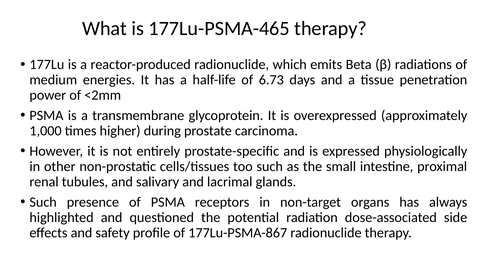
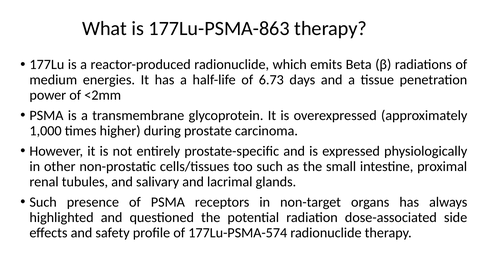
177Lu-PSMA-465: 177Lu-PSMA-465 -> 177Lu-PSMA-863
177Lu-PSMA-867: 177Lu-PSMA-867 -> 177Lu-PSMA-574
